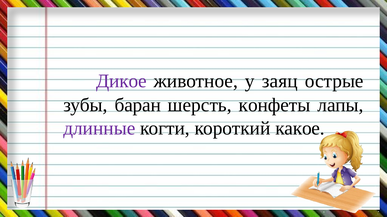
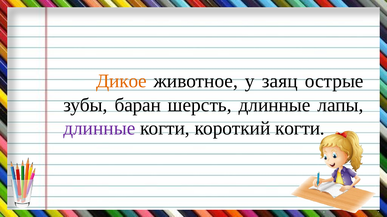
Дикое colour: purple -> orange
шерсть конфеты: конфеты -> длинные
короткий какое: какое -> когти
